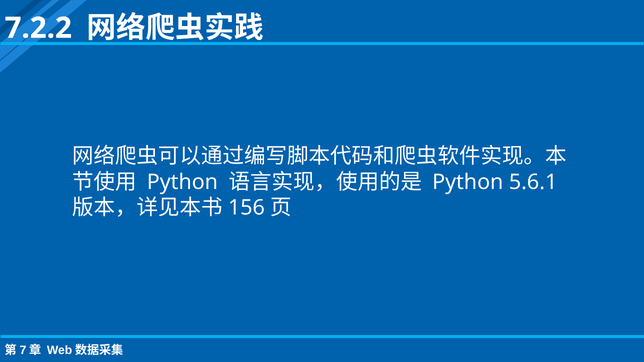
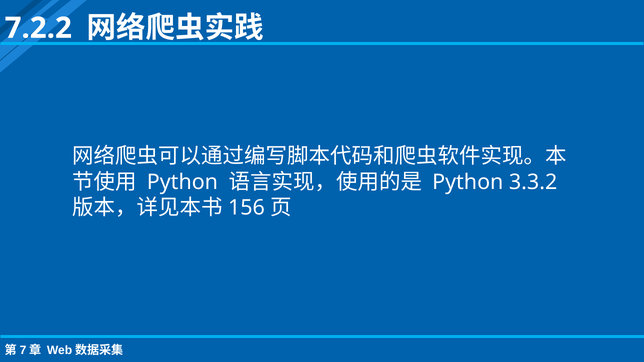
5.6.1: 5.6.1 -> 3.3.2
